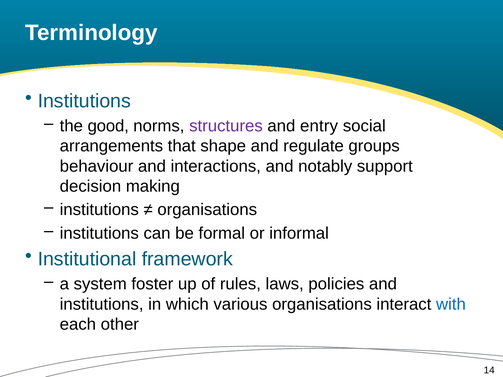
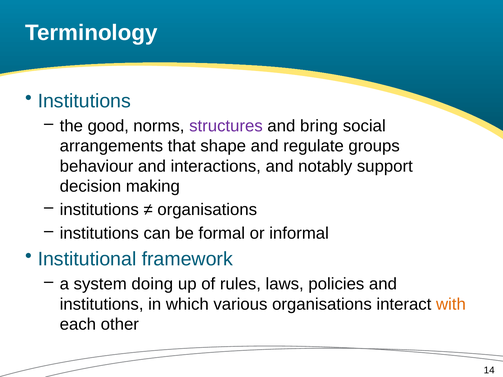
entry: entry -> bring
foster: foster -> doing
with colour: blue -> orange
